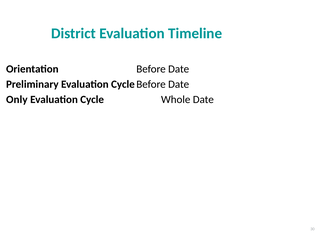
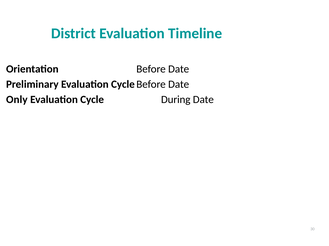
Whole: Whole -> During
